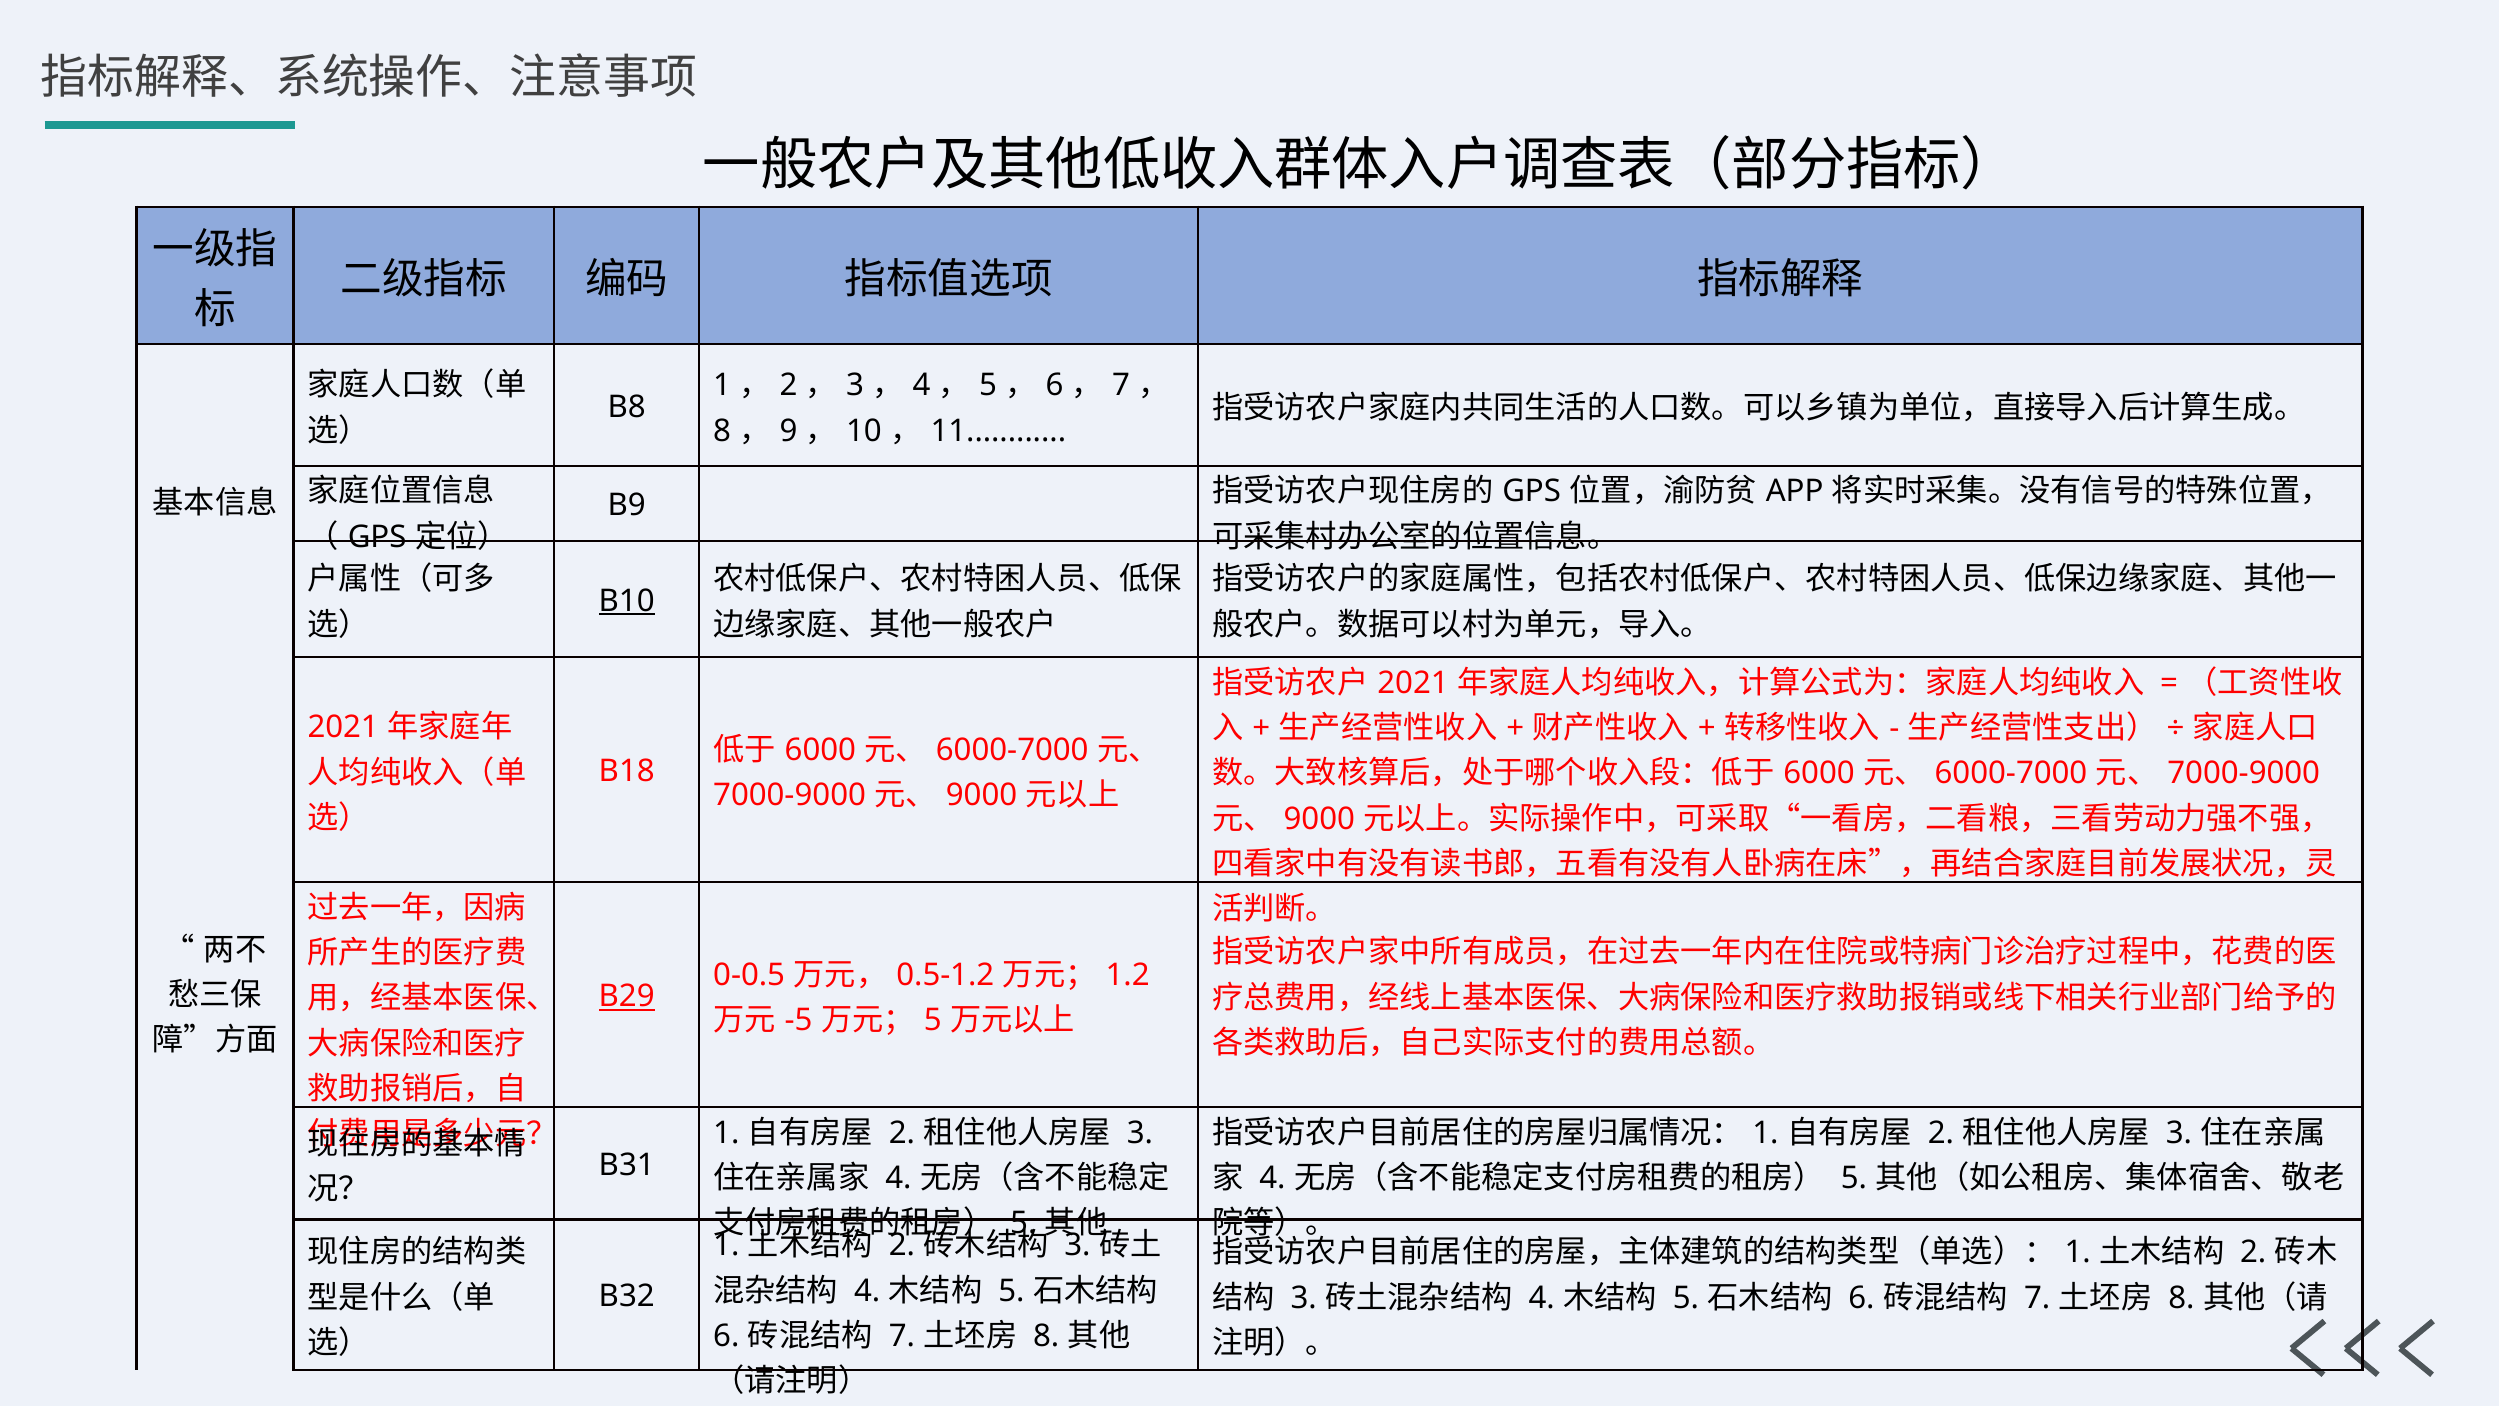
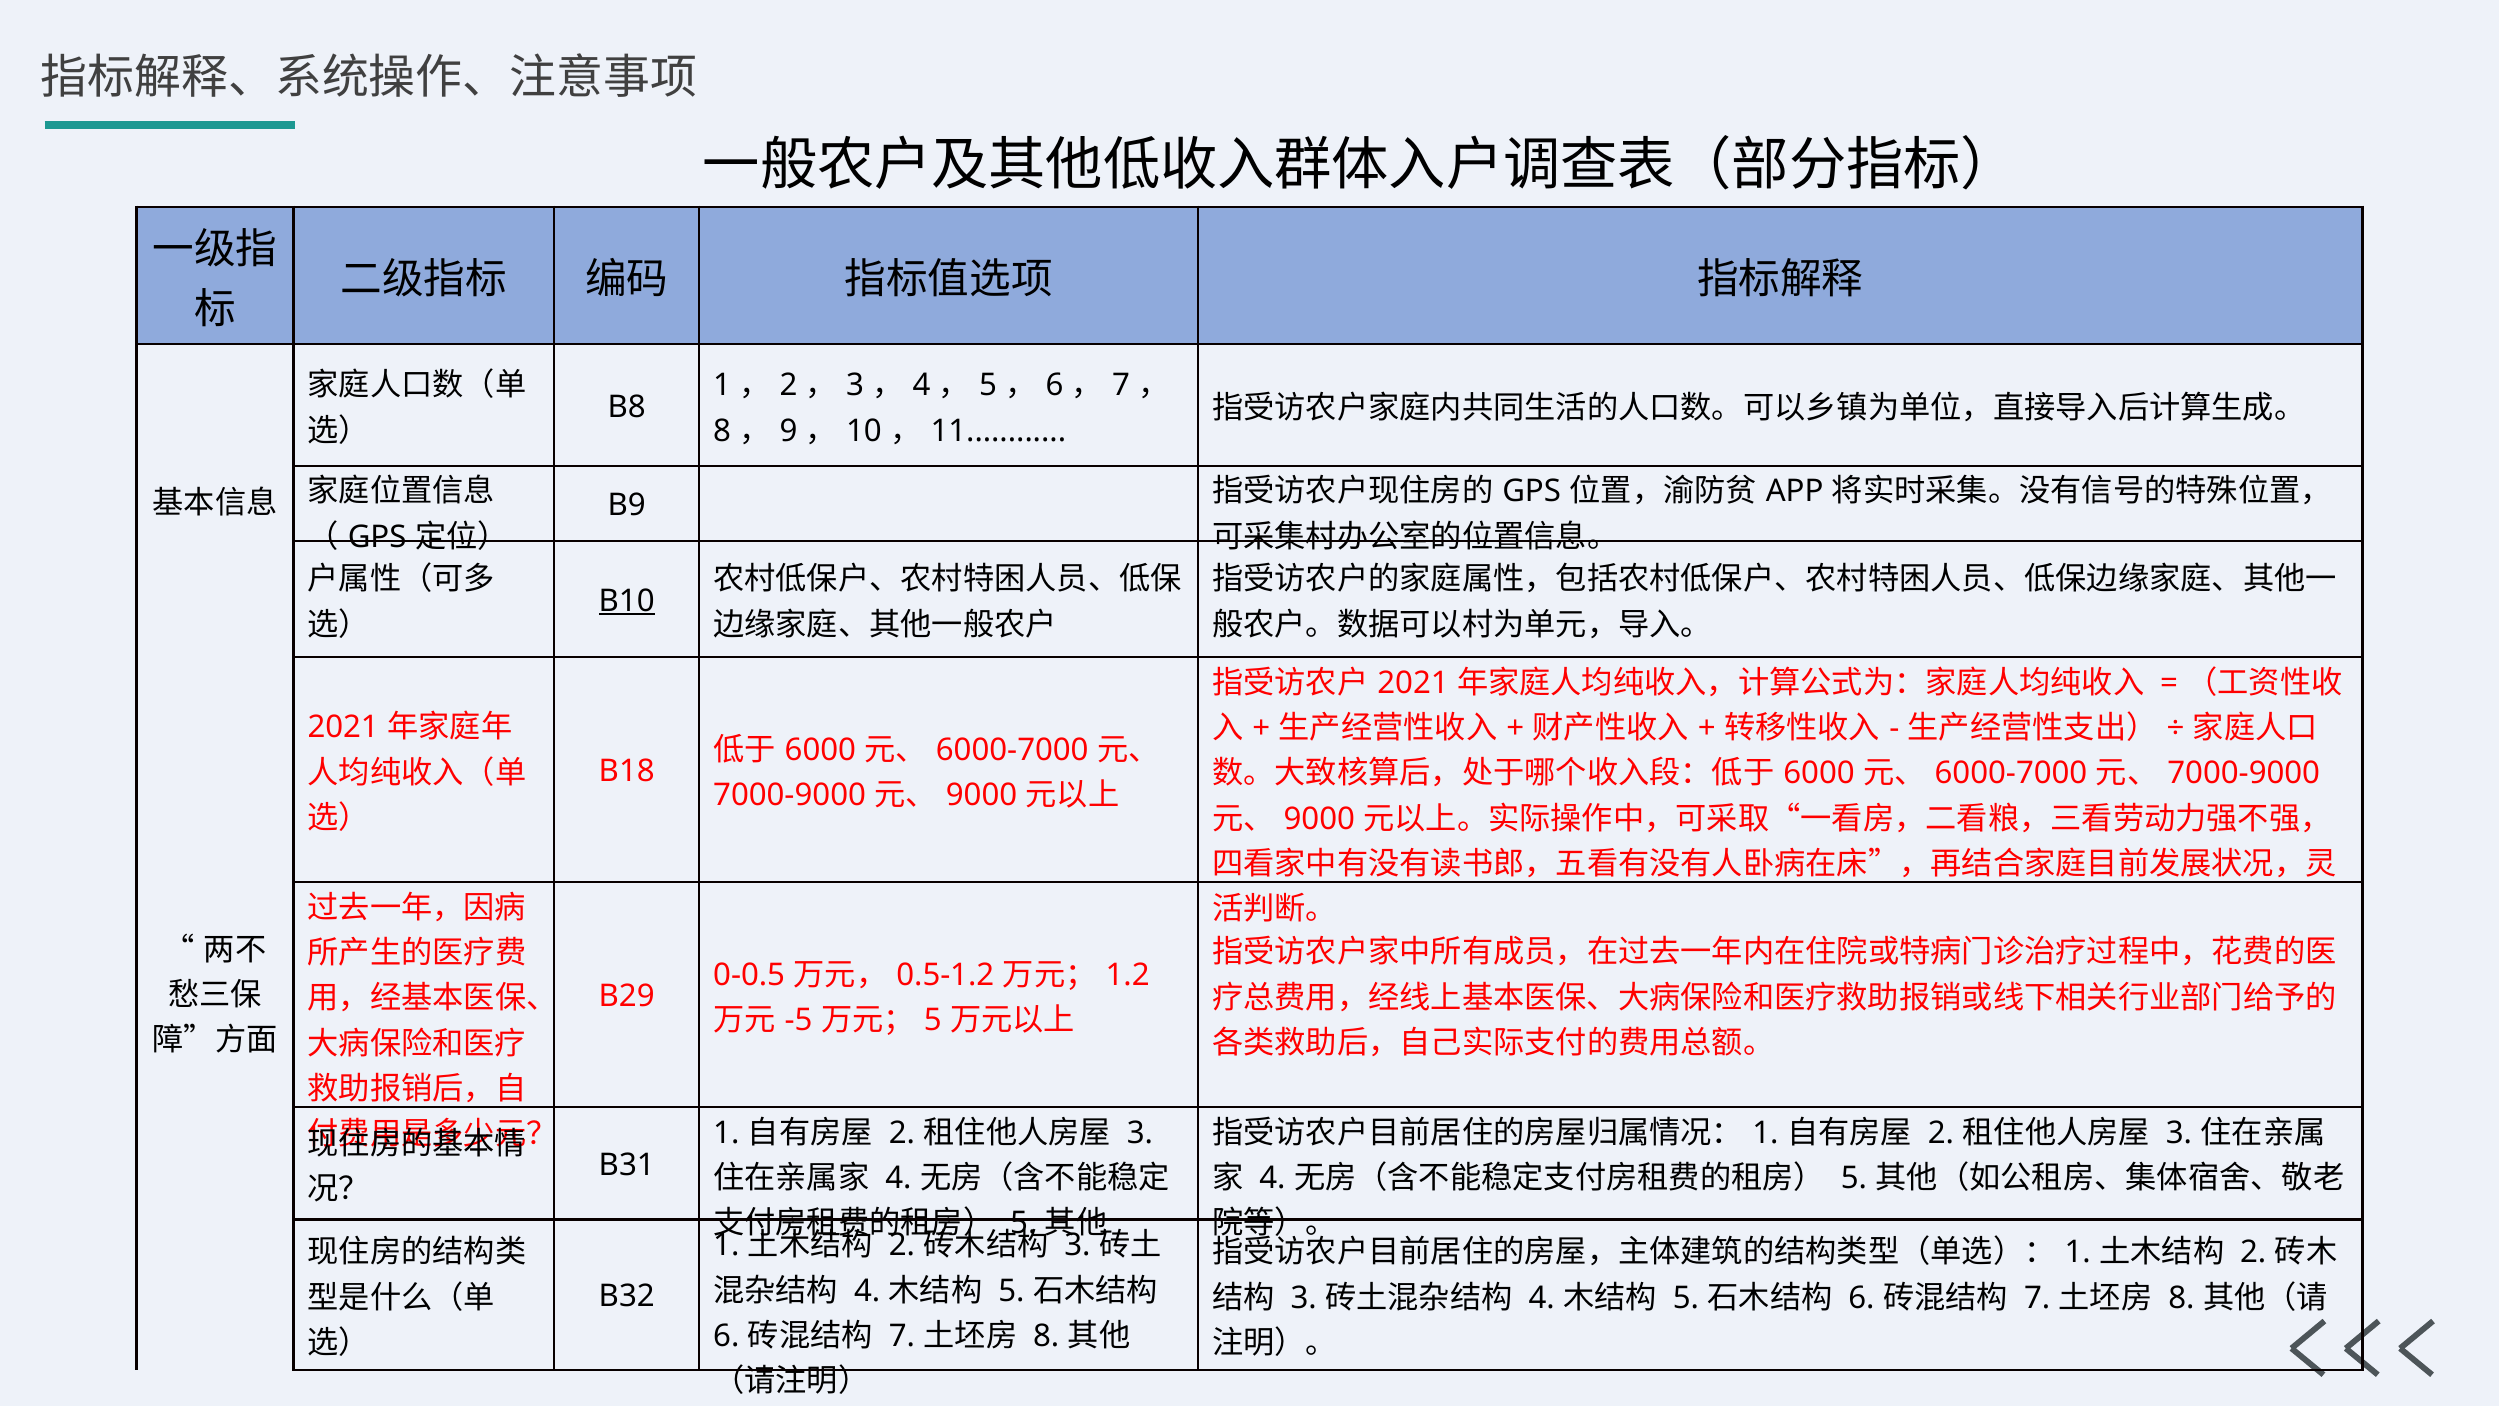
B29 underline: present -> none
